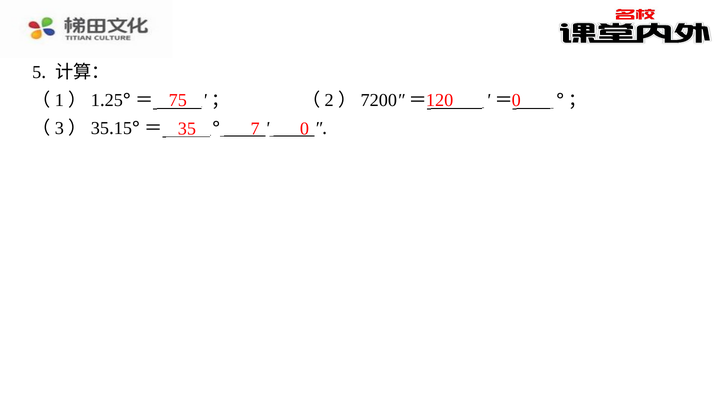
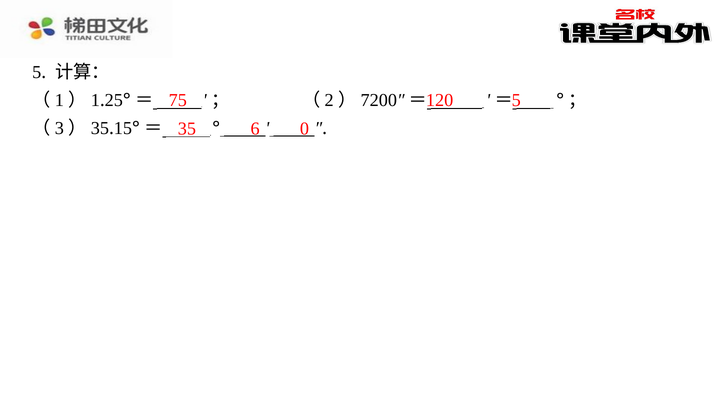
120 0: 0 -> 5
7: 7 -> 6
